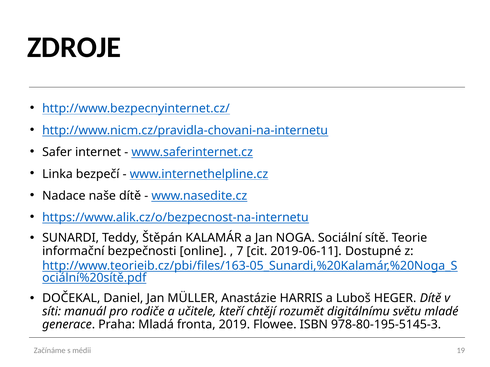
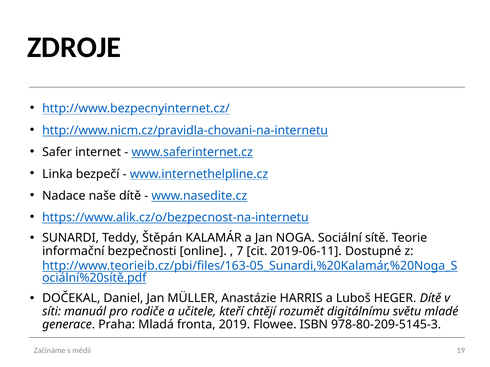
978-80-195-5145-3: 978-80-195-5145-3 -> 978-80-209-5145-3
